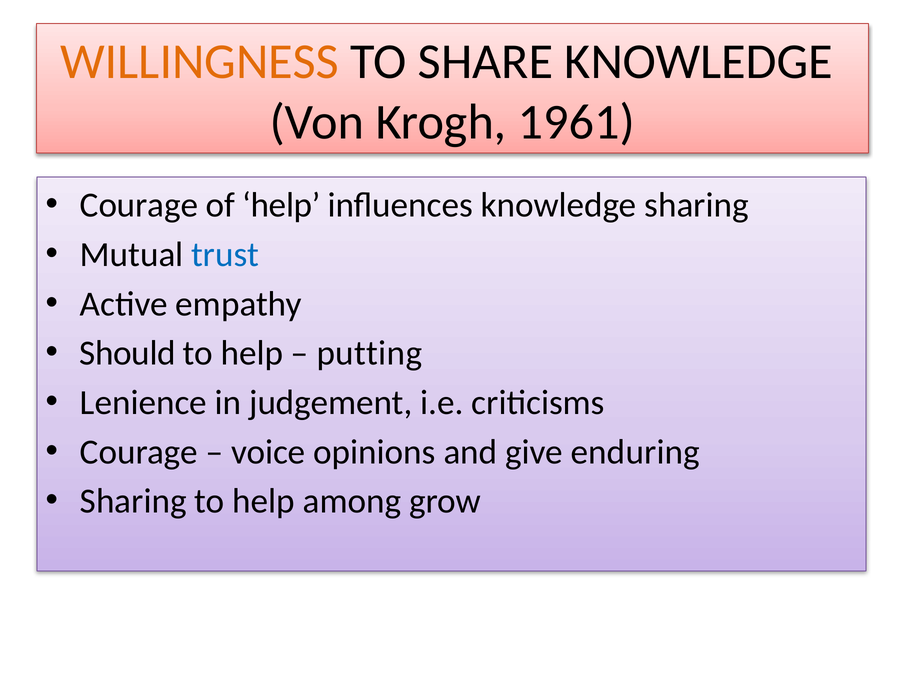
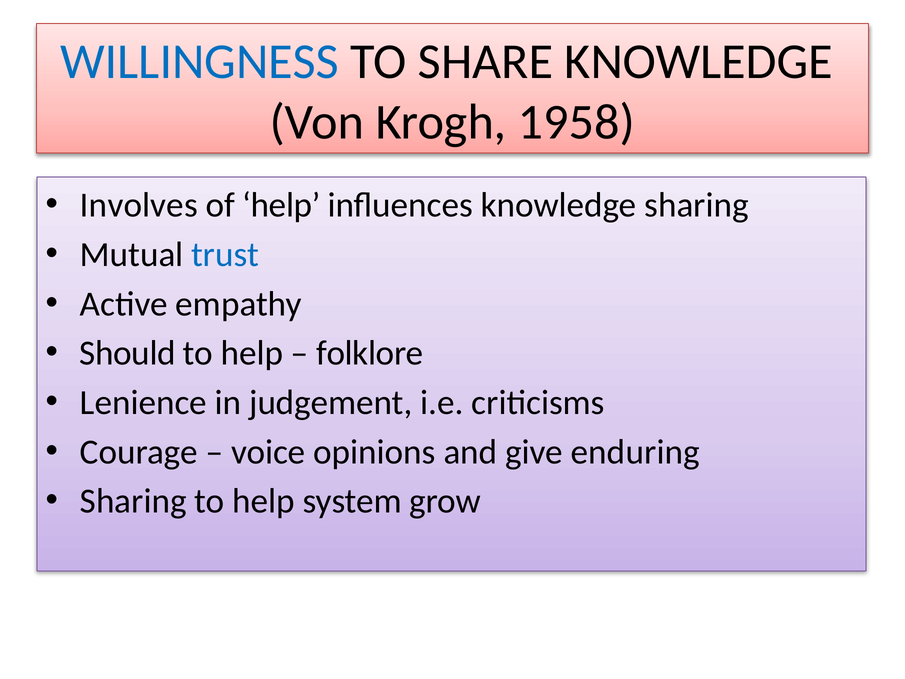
WILLINGNESS colour: orange -> blue
1961: 1961 -> 1958
Courage at (139, 205): Courage -> Involves
putting: putting -> folklore
among: among -> system
